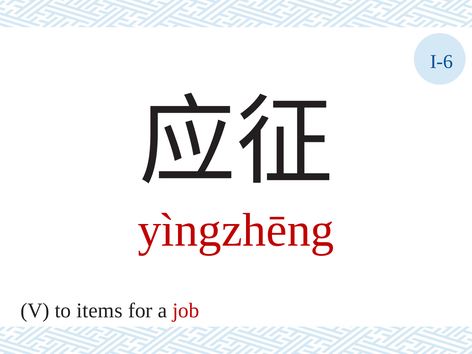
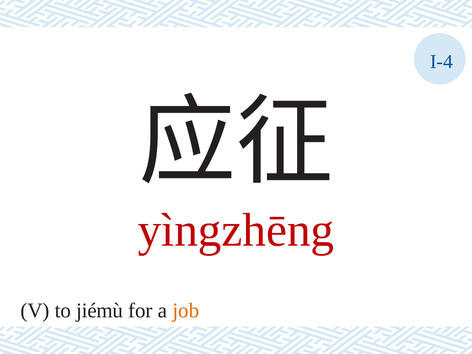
I-6: I-6 -> I-4
items: items -> jiémù
job colour: red -> orange
